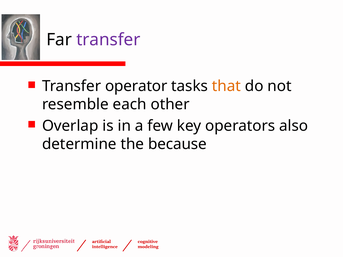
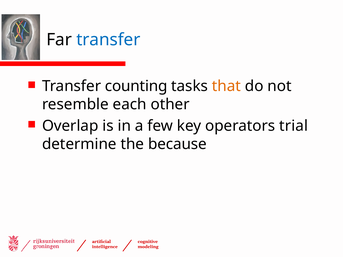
transfer at (108, 40) colour: purple -> blue
operator: operator -> counting
also: also -> trial
